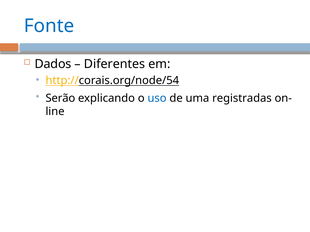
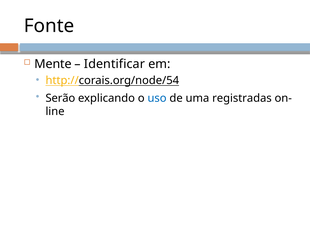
Fonte colour: blue -> black
Dados: Dados -> Mente
Diferentes: Diferentes -> Identificar
